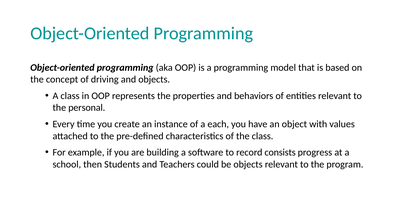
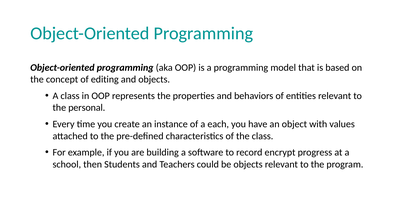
driving: driving -> editing
consists: consists -> encrypt
